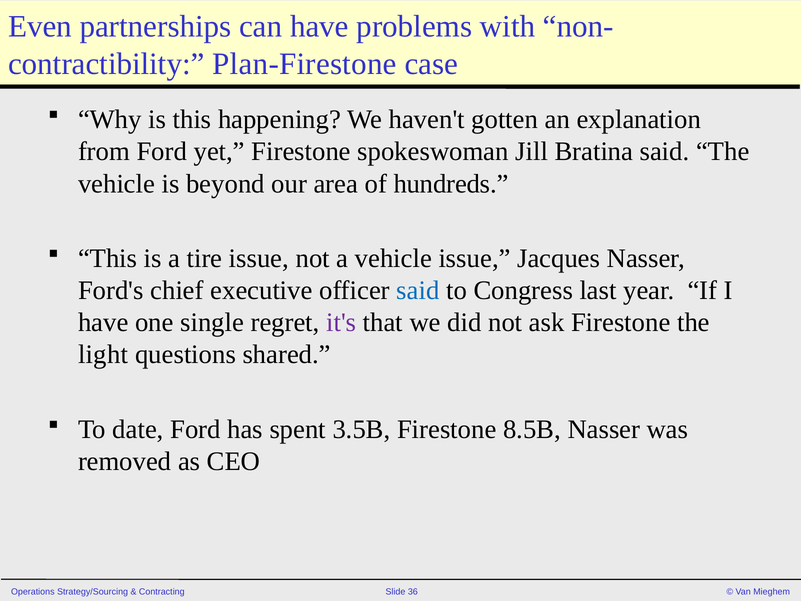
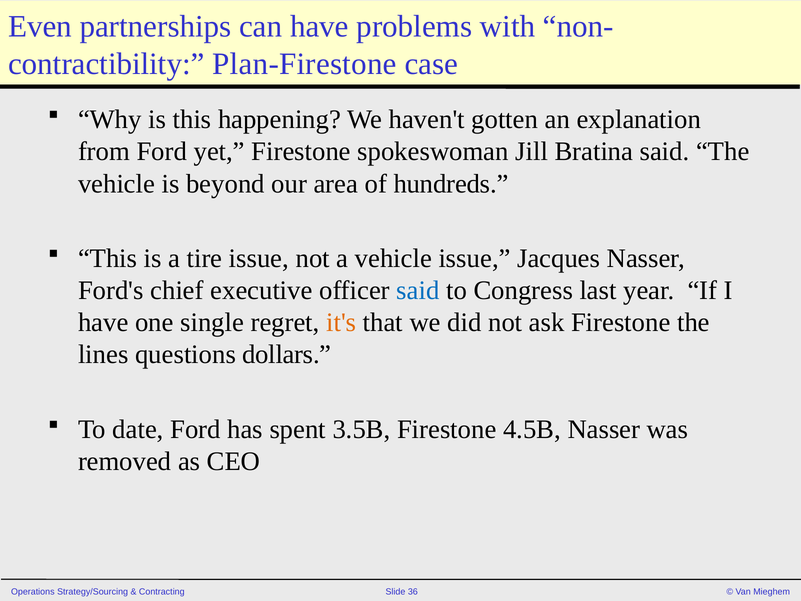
it's colour: purple -> orange
light: light -> lines
shared: shared -> dollars
8.5B: 8.5B -> 4.5B
